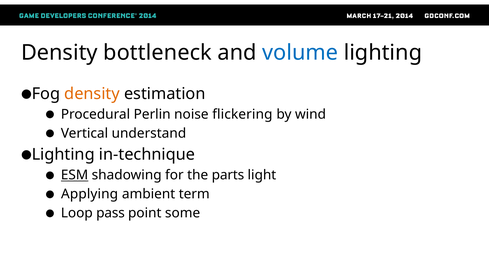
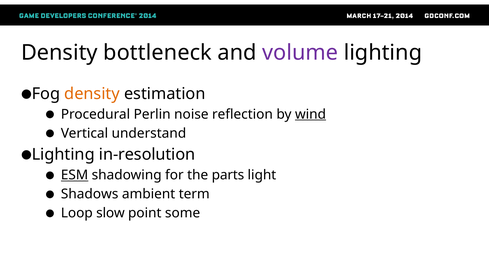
volume colour: blue -> purple
flickering: flickering -> reflection
wind underline: none -> present
in-technique: in-technique -> in-resolution
Applying: Applying -> Shadows
pass: pass -> slow
